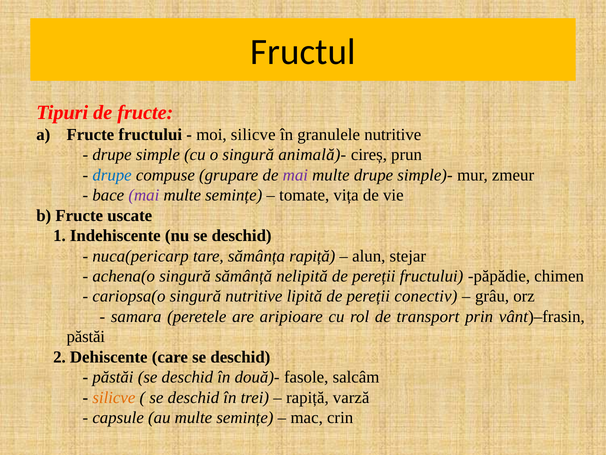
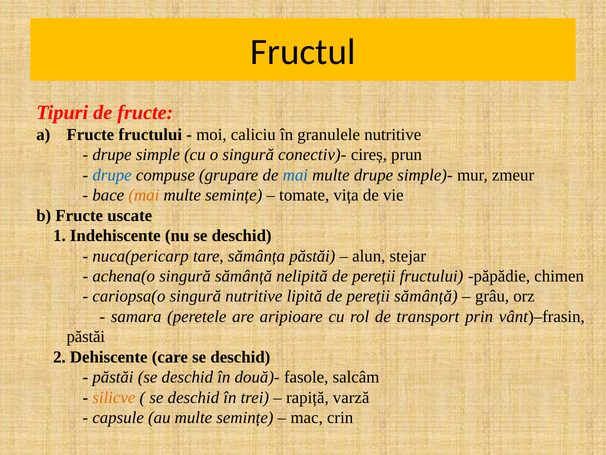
moi silicve: silicve -> caliciu
animală)-: animală)- -> conectiv)-
mai at (295, 175) colour: purple -> blue
mai at (144, 195) colour: purple -> orange
sămânța rapiță: rapiță -> păstăi
pereții conectiv: conectiv -> sămânță
